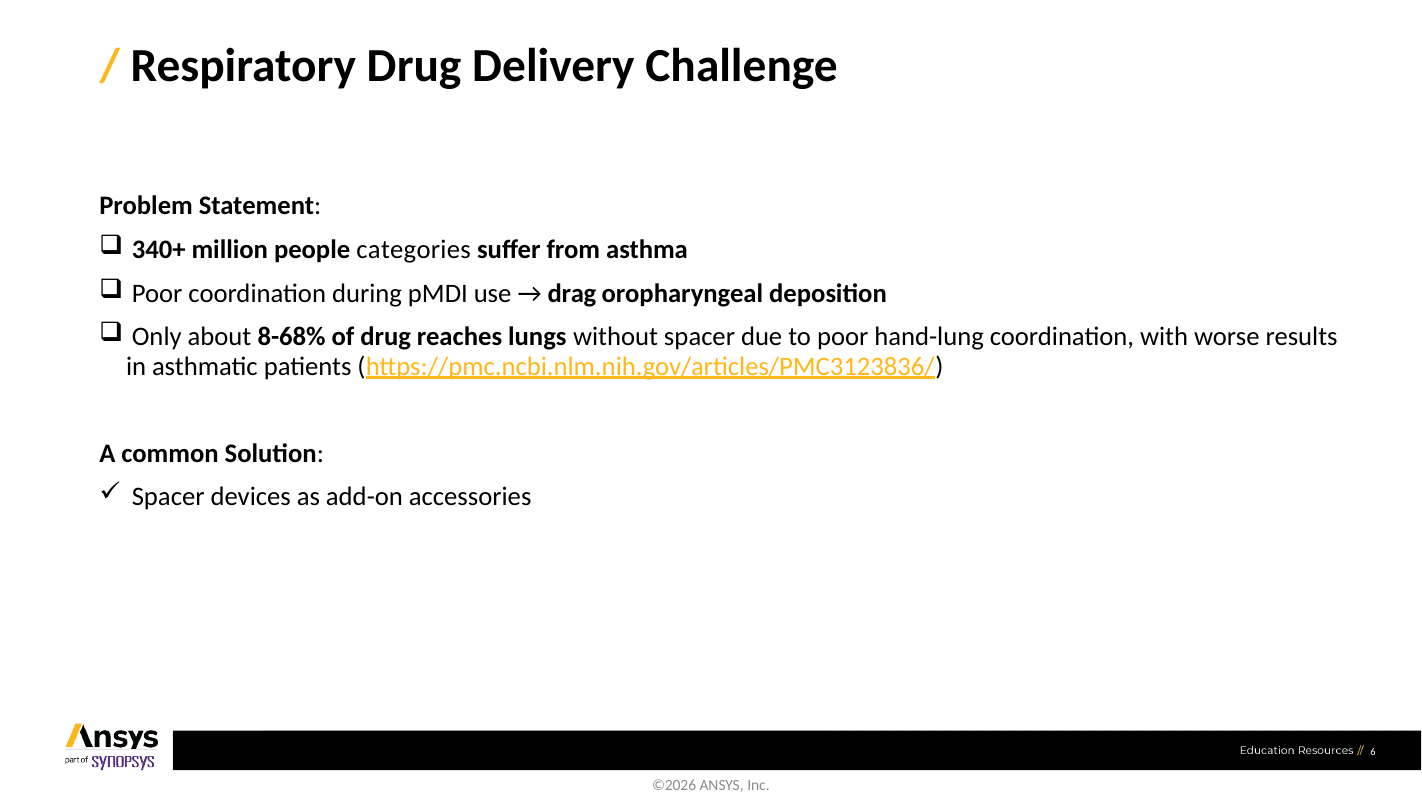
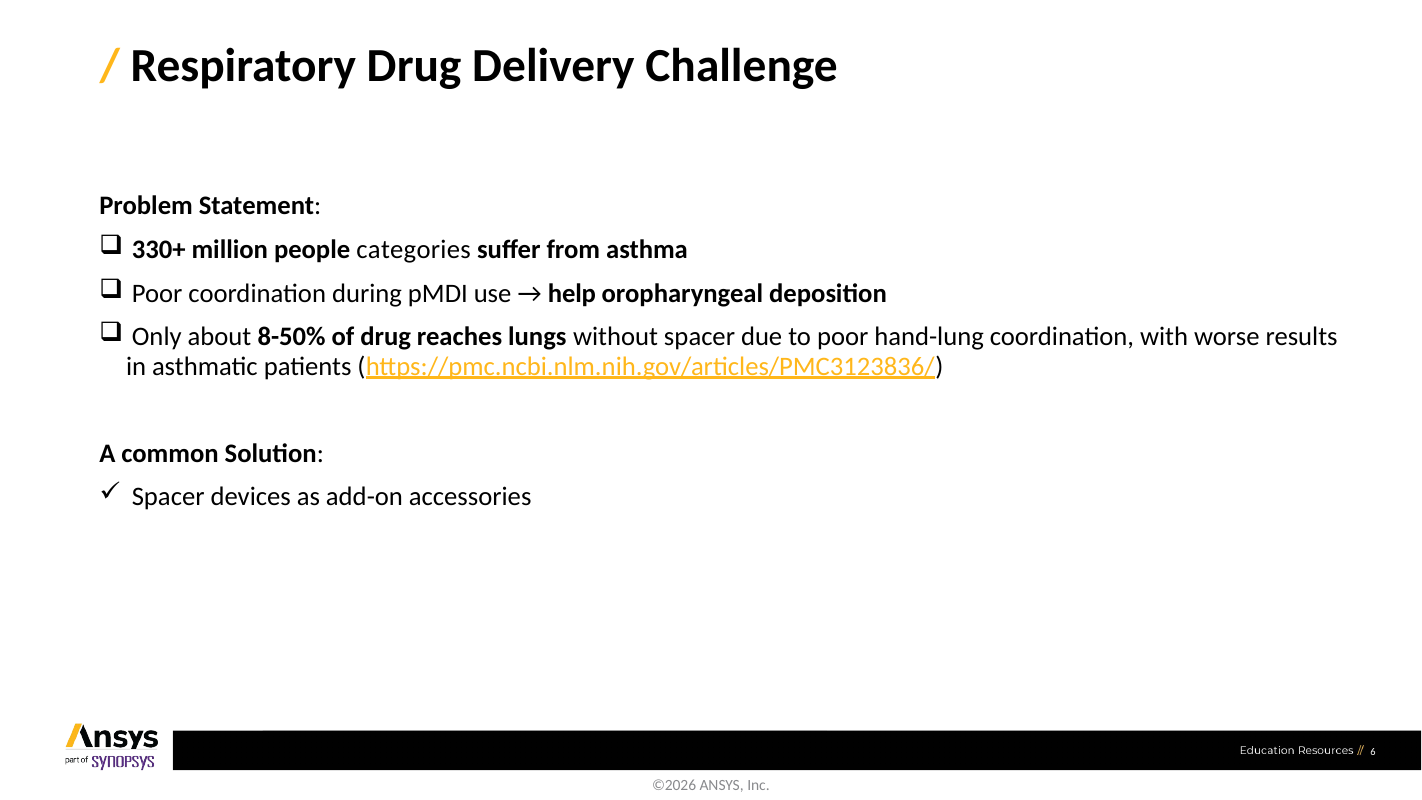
340+: 340+ -> 330+
drag: drag -> help
8-68%: 8-68% -> 8-50%
